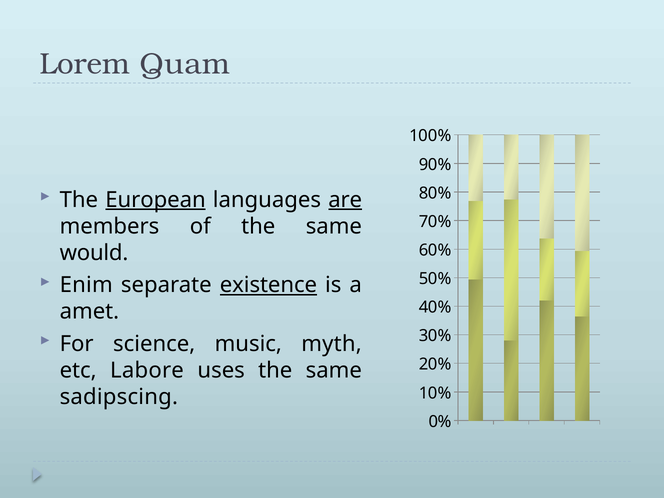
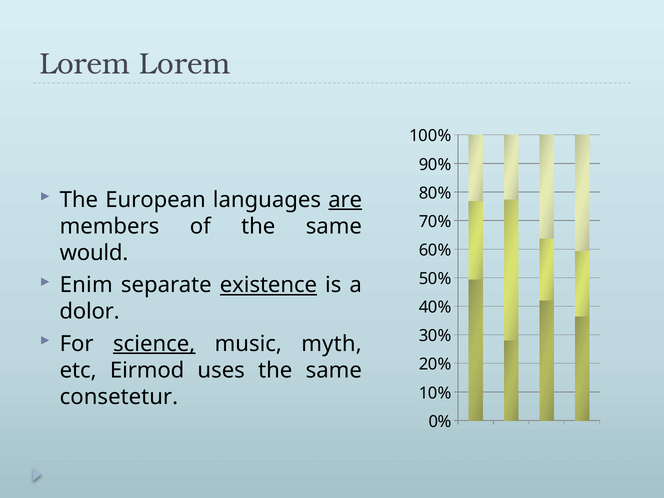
Lorem Quam: Quam -> Lorem
European underline: present -> none
amet: amet -> dolor
science underline: none -> present
Labore: Labore -> Eirmod
sadipscing: sadipscing -> consetetur
